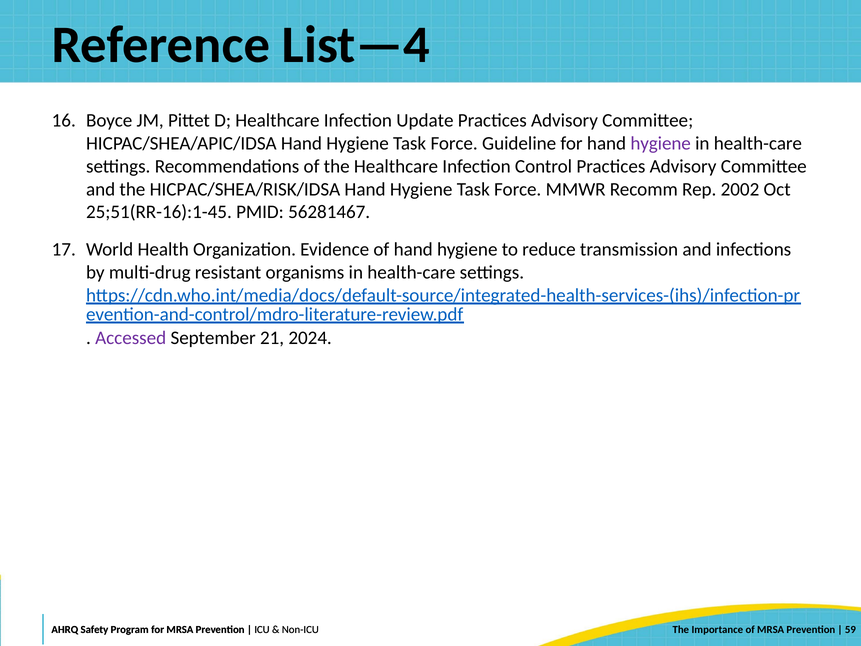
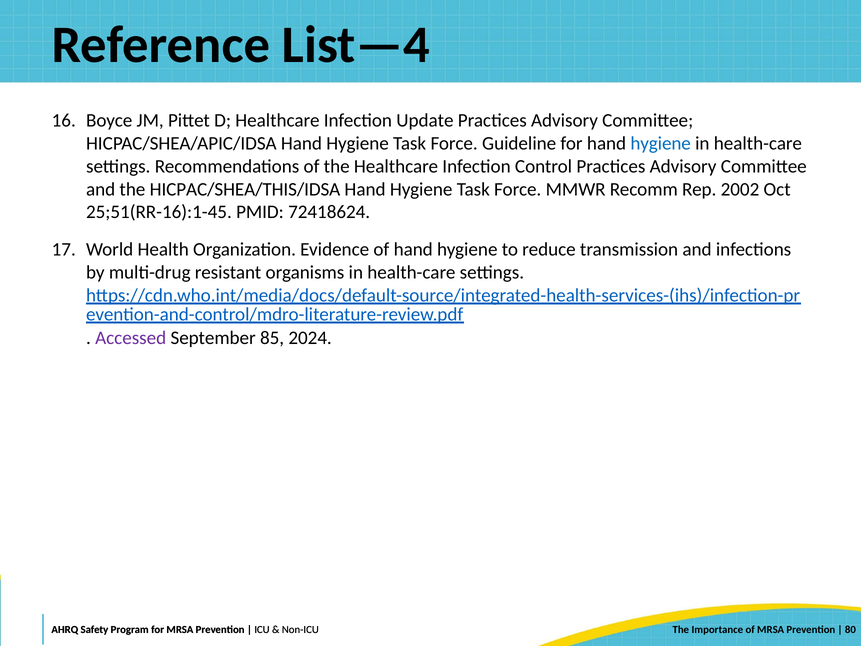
hygiene at (661, 143) colour: purple -> blue
HICPAC/SHEA/RISK/IDSA: HICPAC/SHEA/RISK/IDSA -> HICPAC/SHEA/THIS/IDSA
56281467: 56281467 -> 72418624
21: 21 -> 85
59: 59 -> 80
